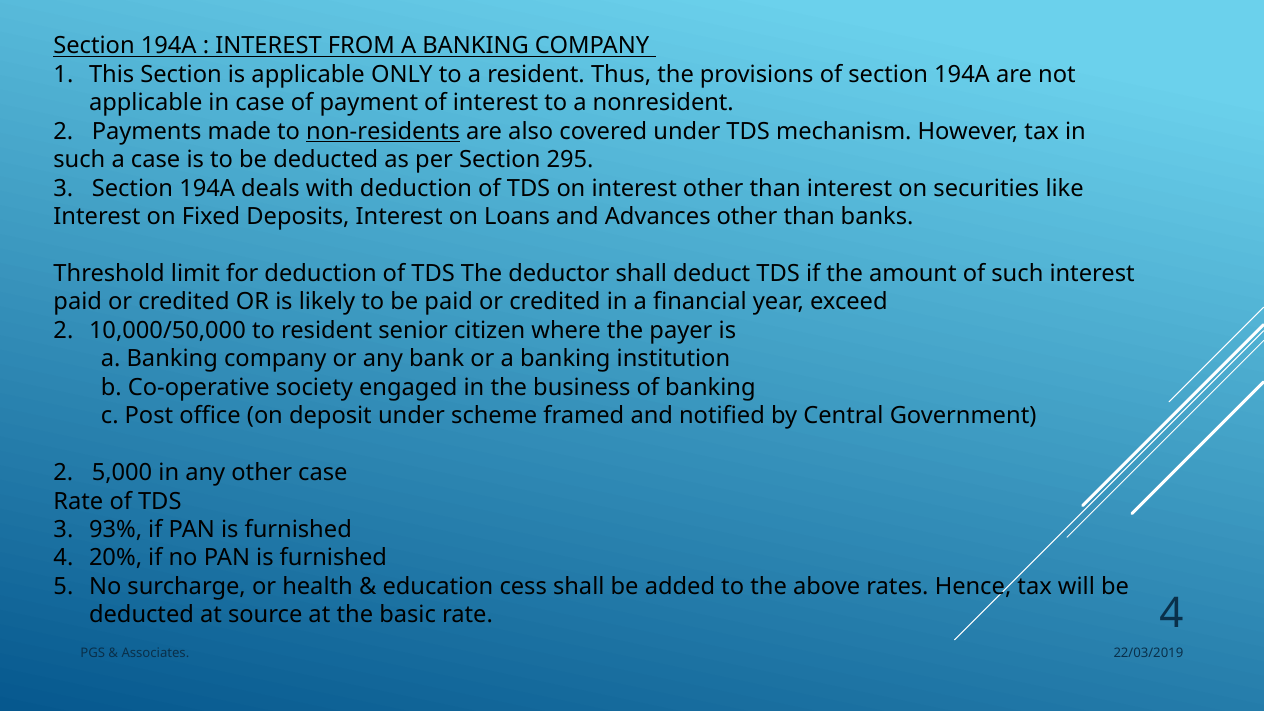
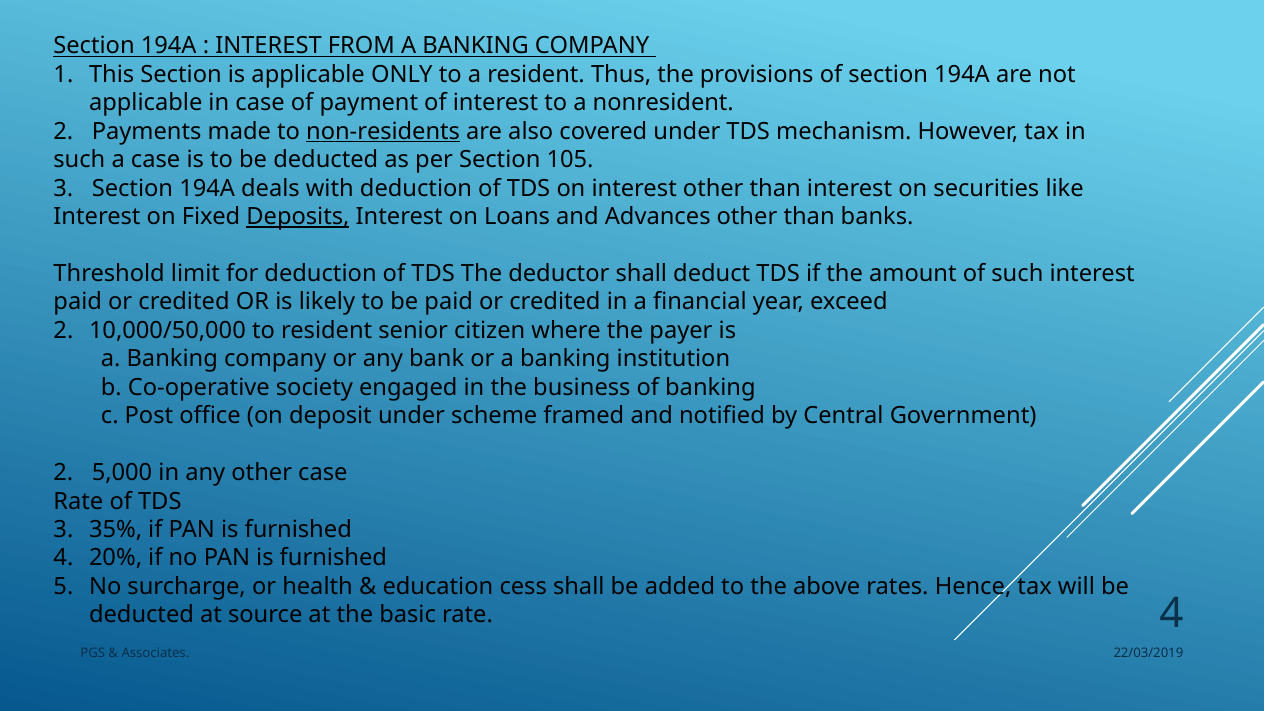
295: 295 -> 105
Deposits underline: none -> present
93%: 93% -> 35%
